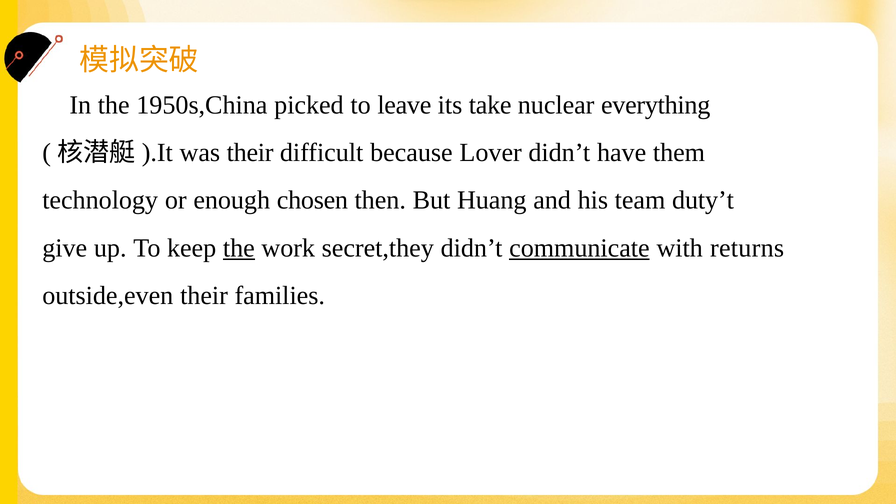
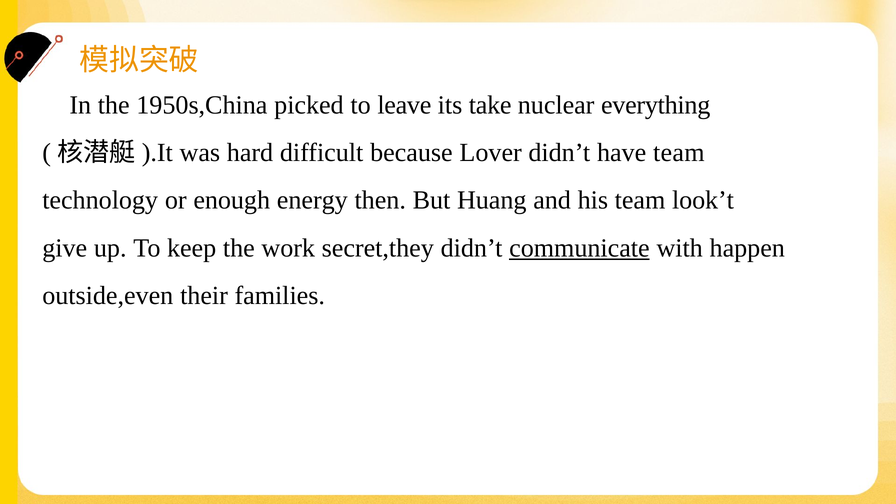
was their: their -> hard
have them: them -> team
chosen: chosen -> energy
duty’t: duty’t -> look’t
the at (239, 248) underline: present -> none
returns: returns -> happen
